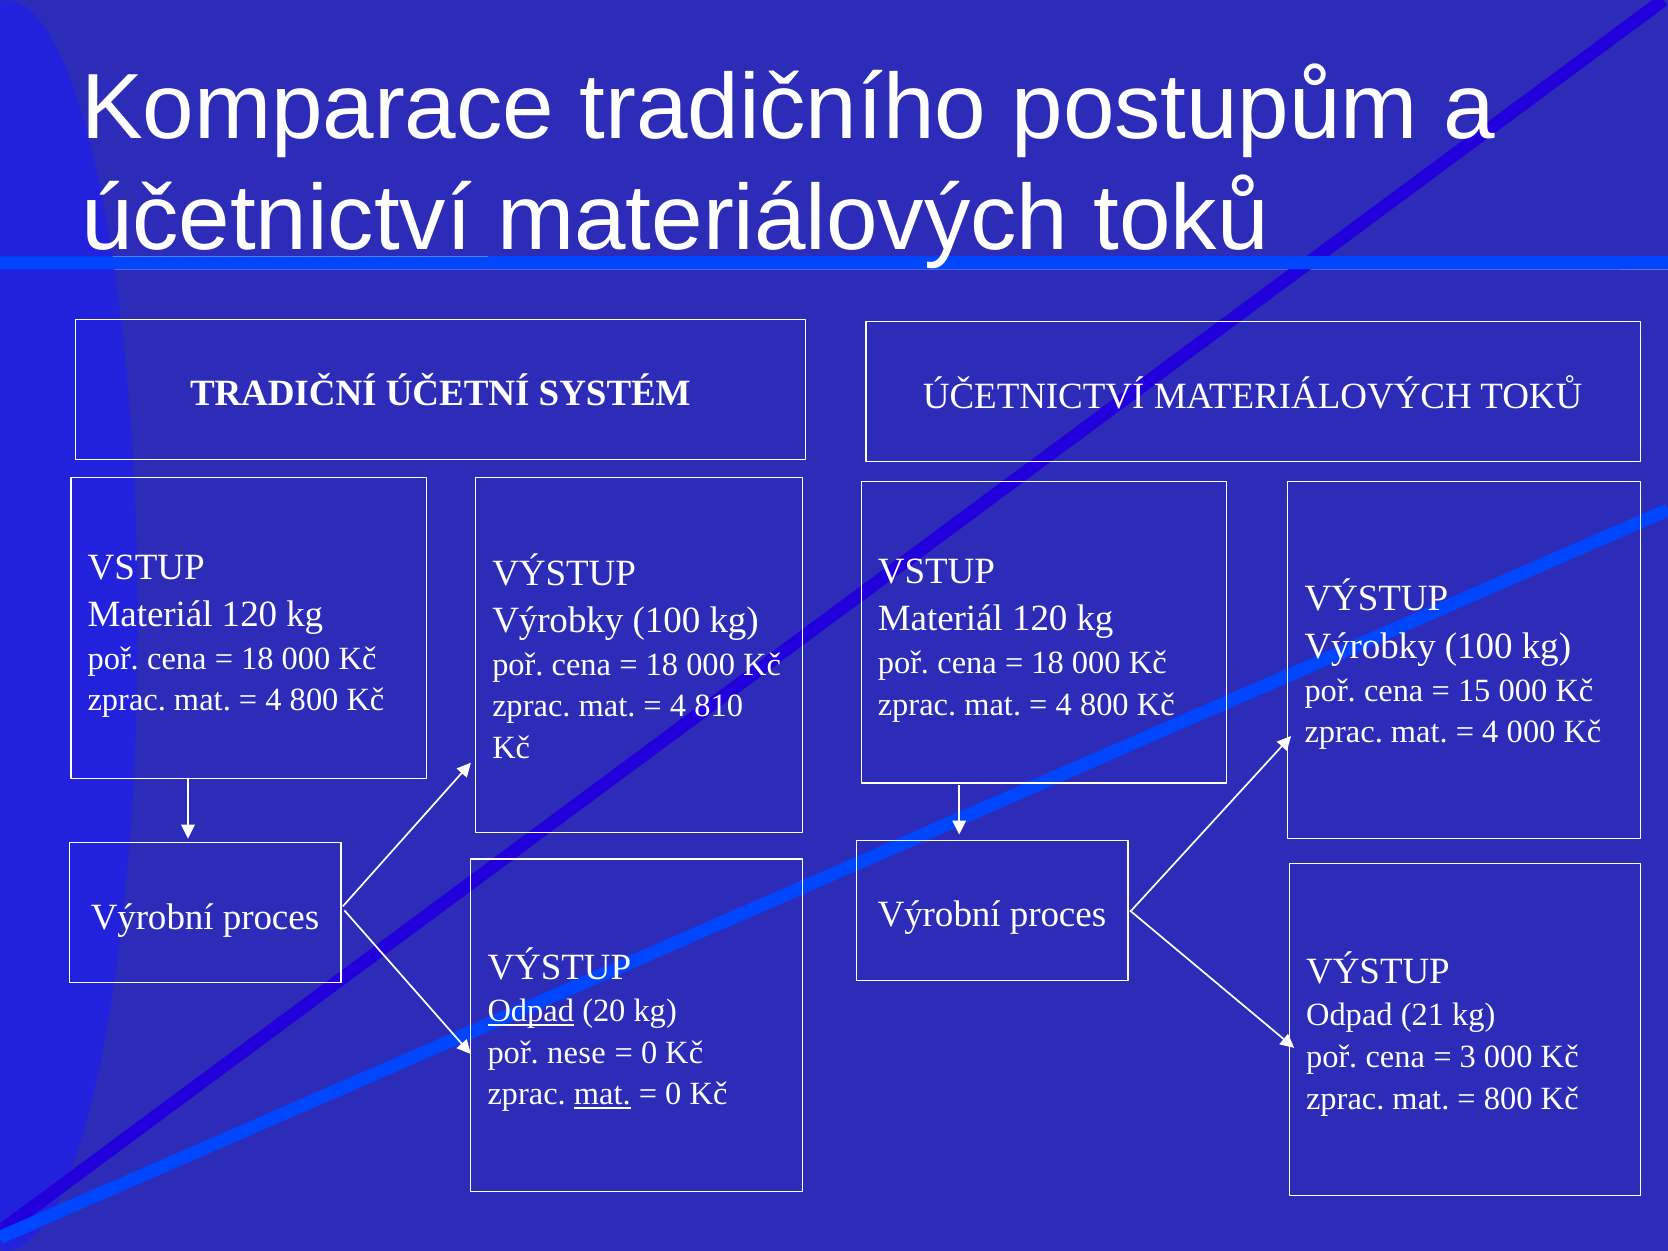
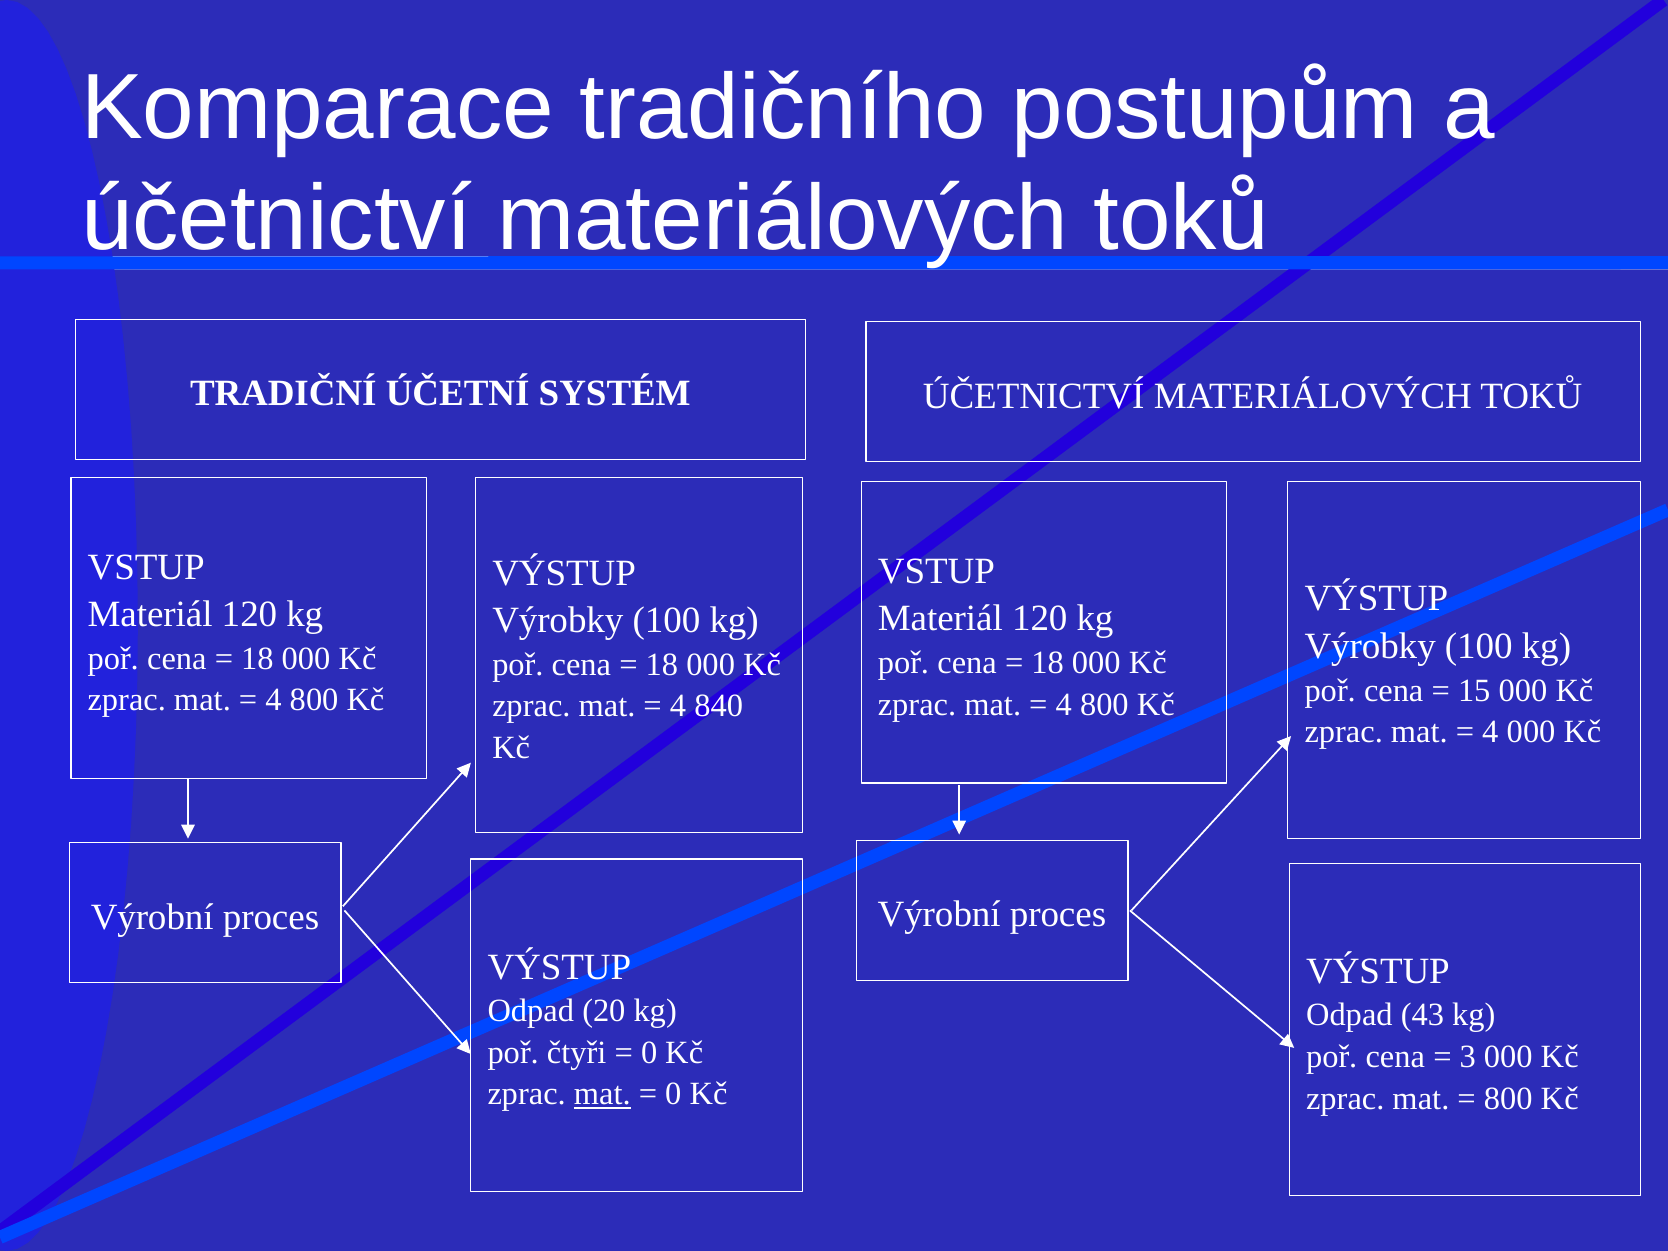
810: 810 -> 840
Odpad at (531, 1011) underline: present -> none
21: 21 -> 43
nese: nese -> čtyři
